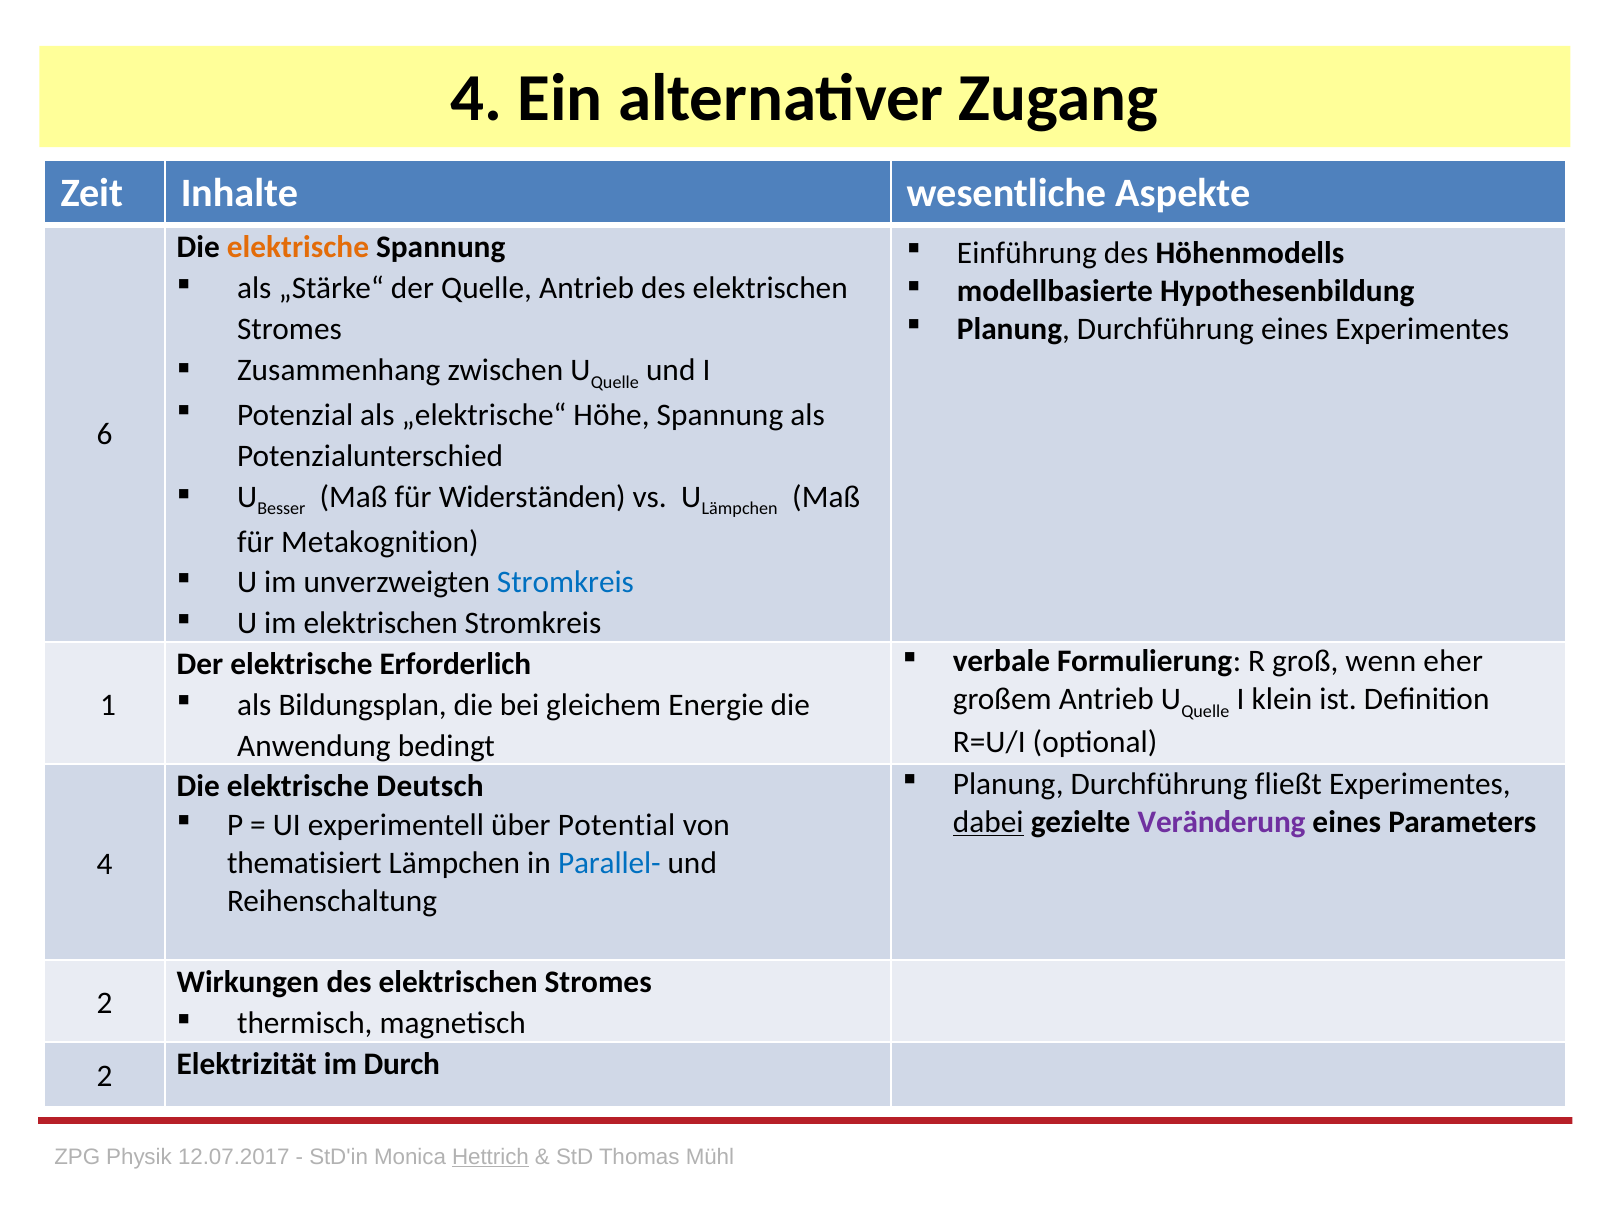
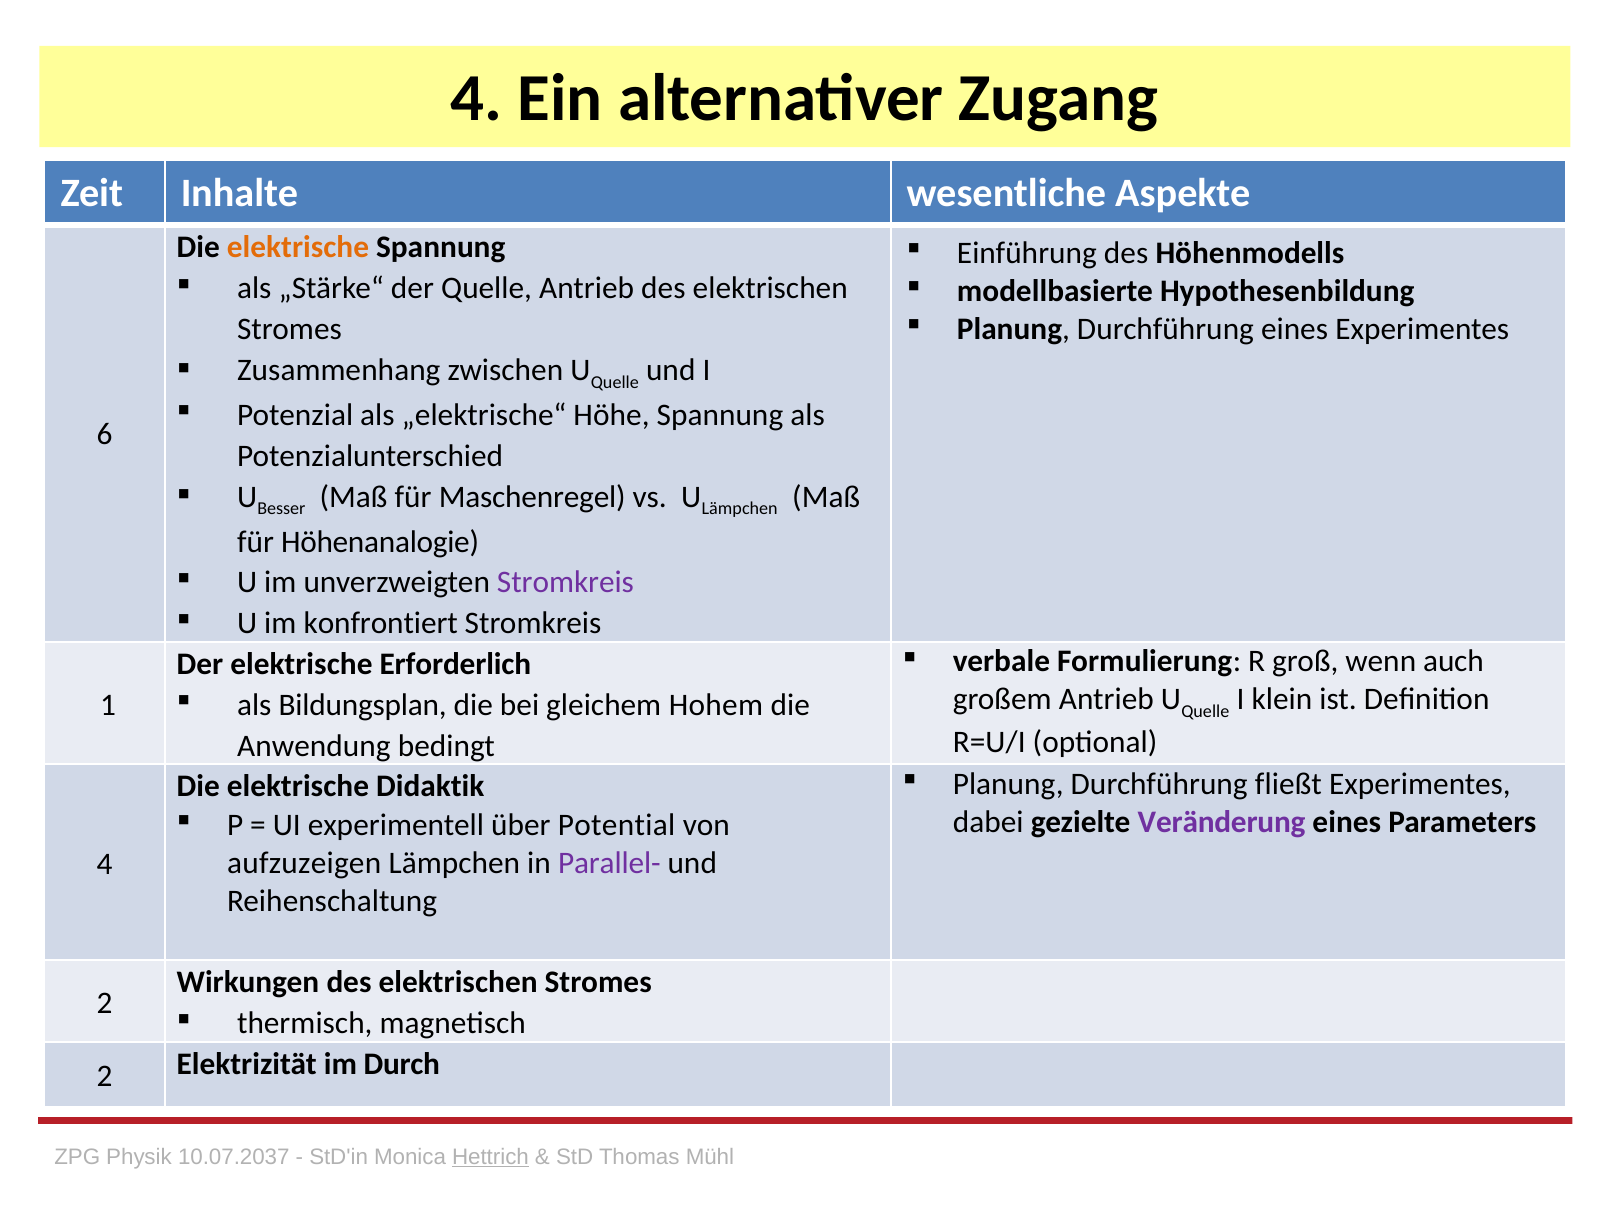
Widerständen: Widerständen -> Maschenregel
Metakognition: Metakognition -> Höhenanalogie
Stromkreis at (565, 582) colour: blue -> purple
im elektrischen: elektrischen -> konfrontiert
eher: eher -> auch
Energie: Energie -> Hohem
Deutsch: Deutsch -> Didaktik
dabei underline: present -> none
thematisiert: thematisiert -> aufzuzeigen
Parallel- colour: blue -> purple
12.07.2017: 12.07.2017 -> 10.07.2037
